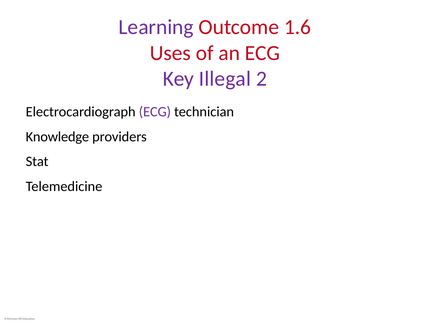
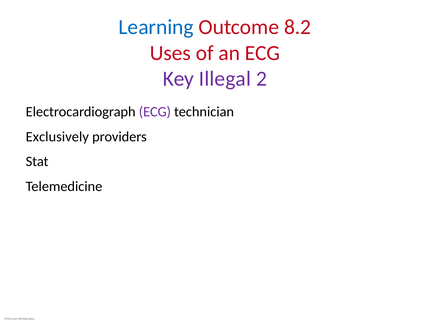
Learning colour: purple -> blue
1.6: 1.6 -> 8.2
Knowledge: Knowledge -> Exclusively
